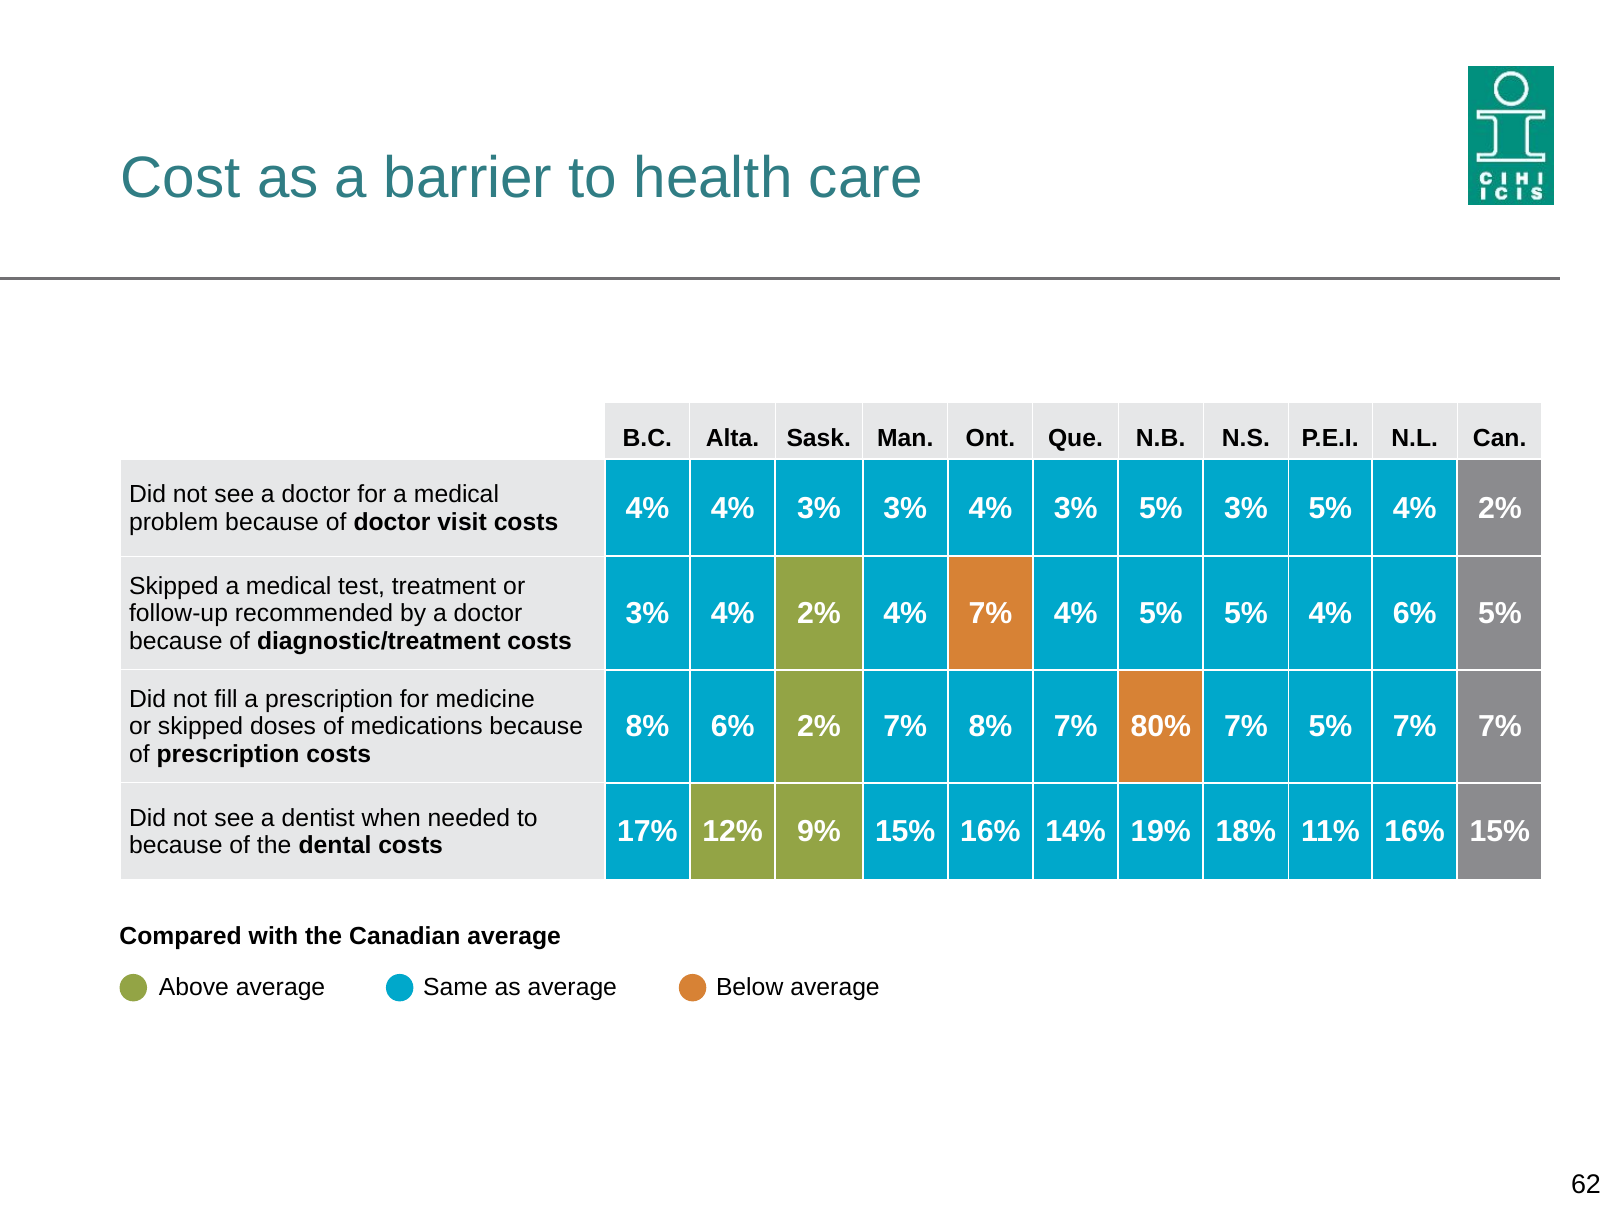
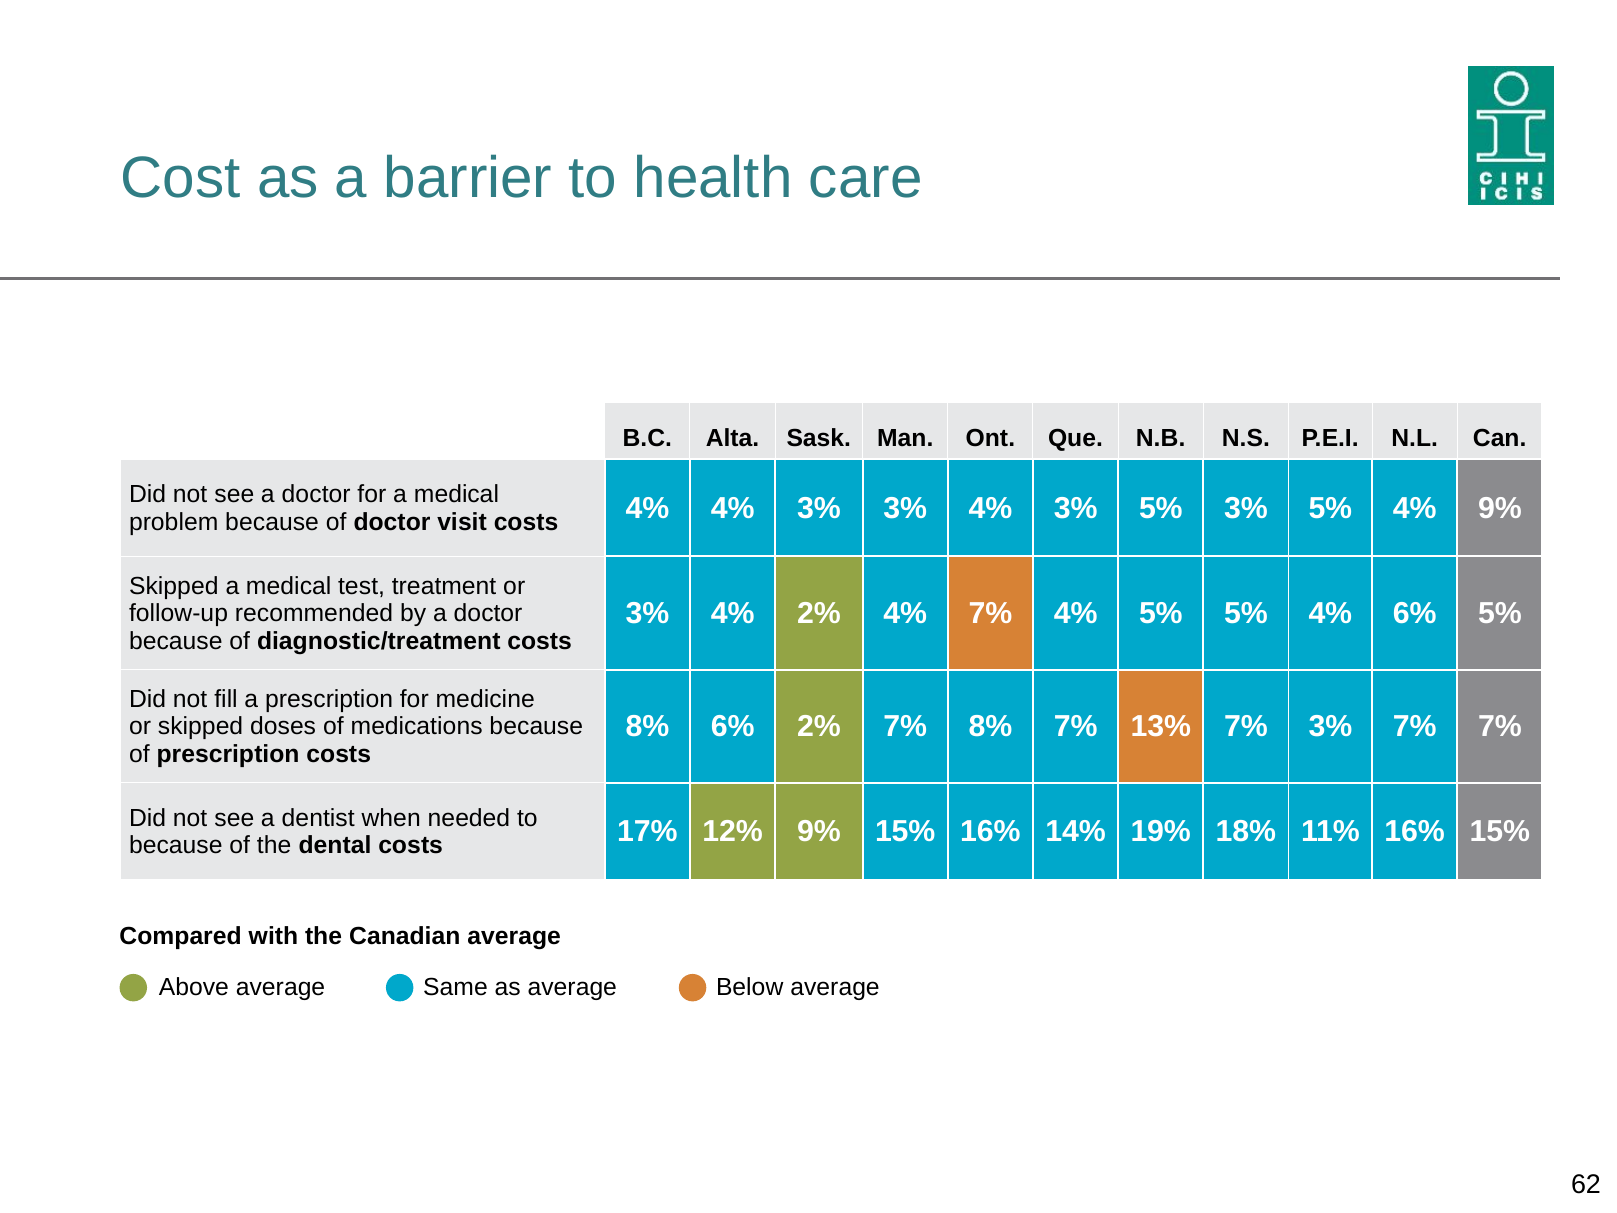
5% 4% 2%: 2% -> 9%
80%: 80% -> 13%
7% 5%: 5% -> 3%
